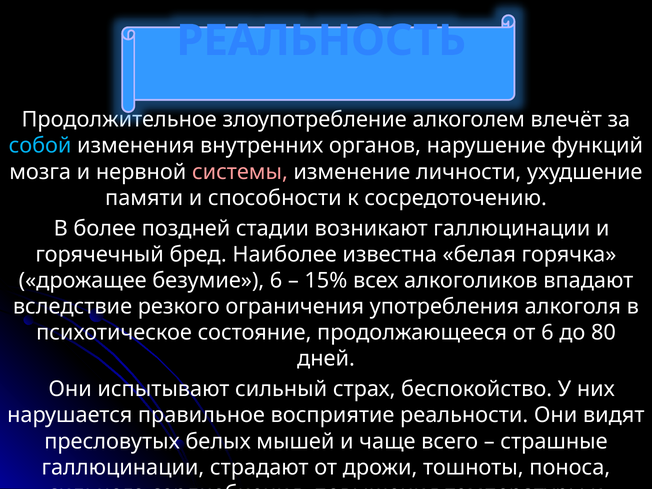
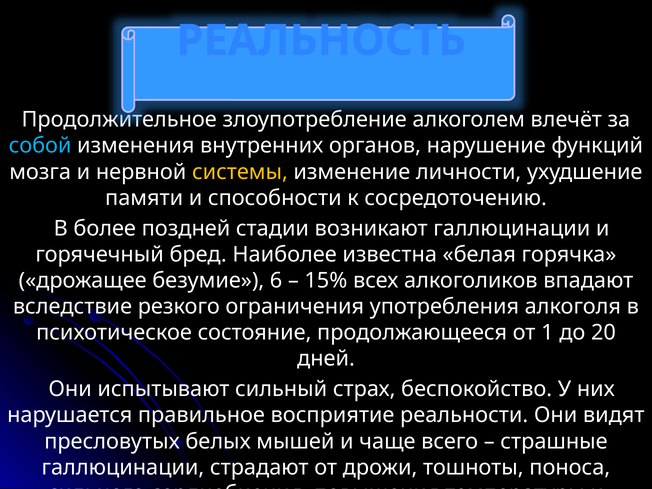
системы colour: pink -> yellow
продолжающееся от 6: 6 -> 1
80: 80 -> 20
